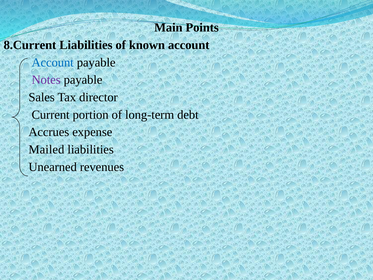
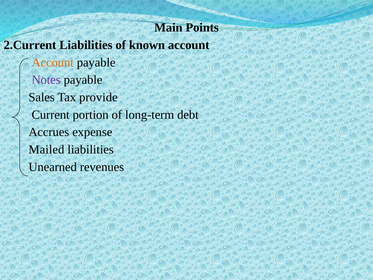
8.Current: 8.Current -> 2.Current
Account at (53, 62) colour: blue -> orange
director: director -> provide
